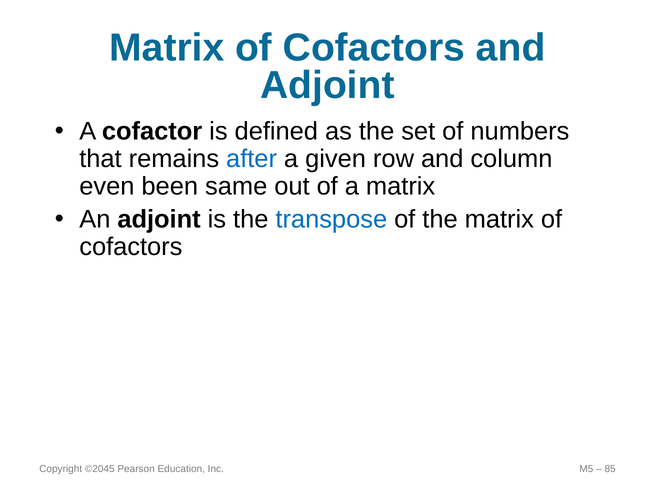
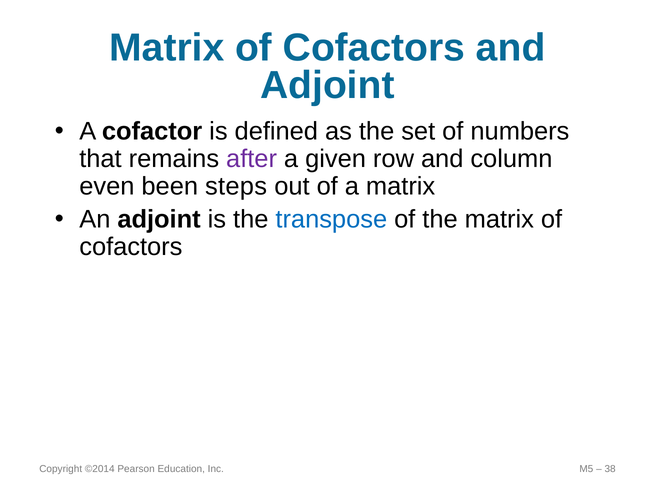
after colour: blue -> purple
same: same -> steps
©2045: ©2045 -> ©2014
85: 85 -> 38
